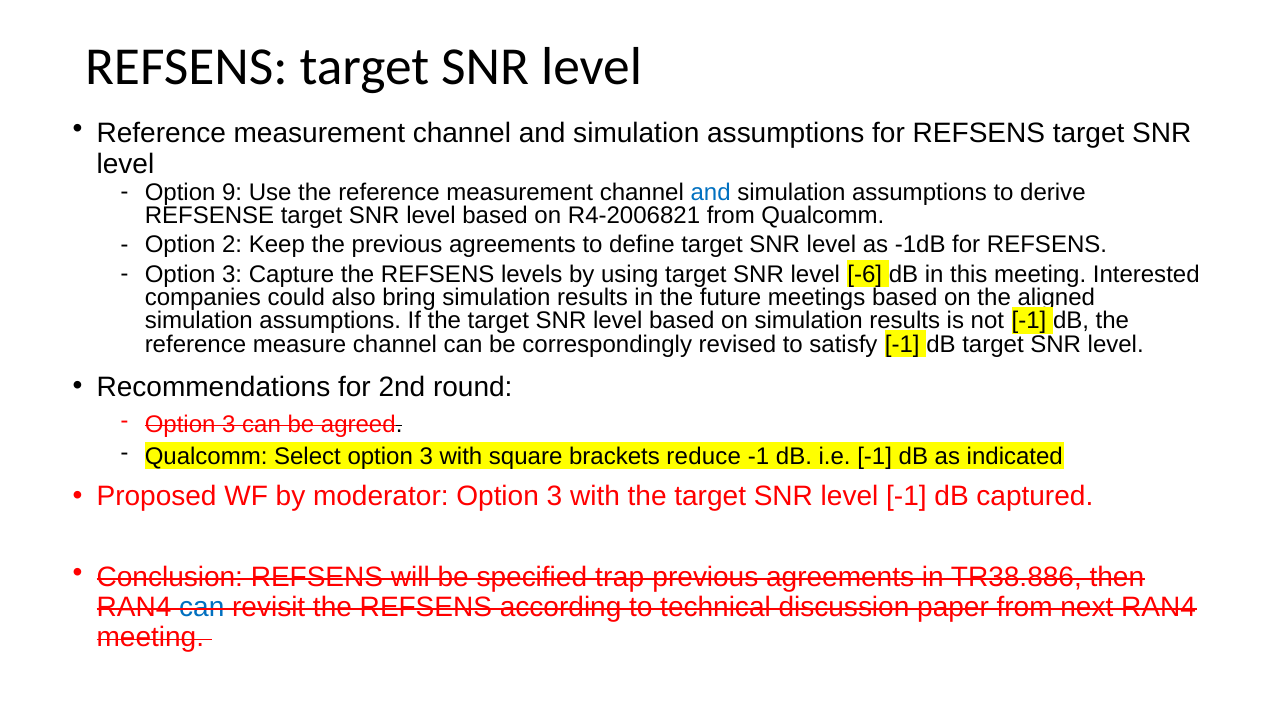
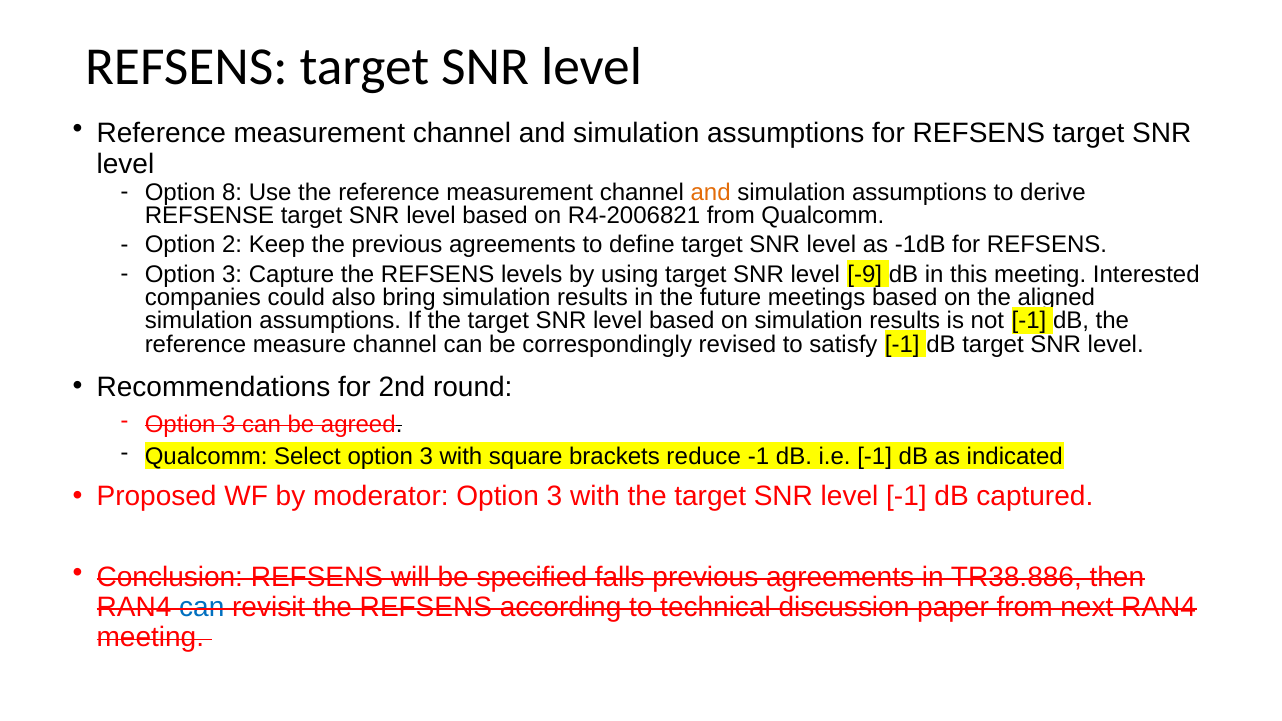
9: 9 -> 8
and at (711, 192) colour: blue -> orange
-6: -6 -> -9
trap: trap -> falls
